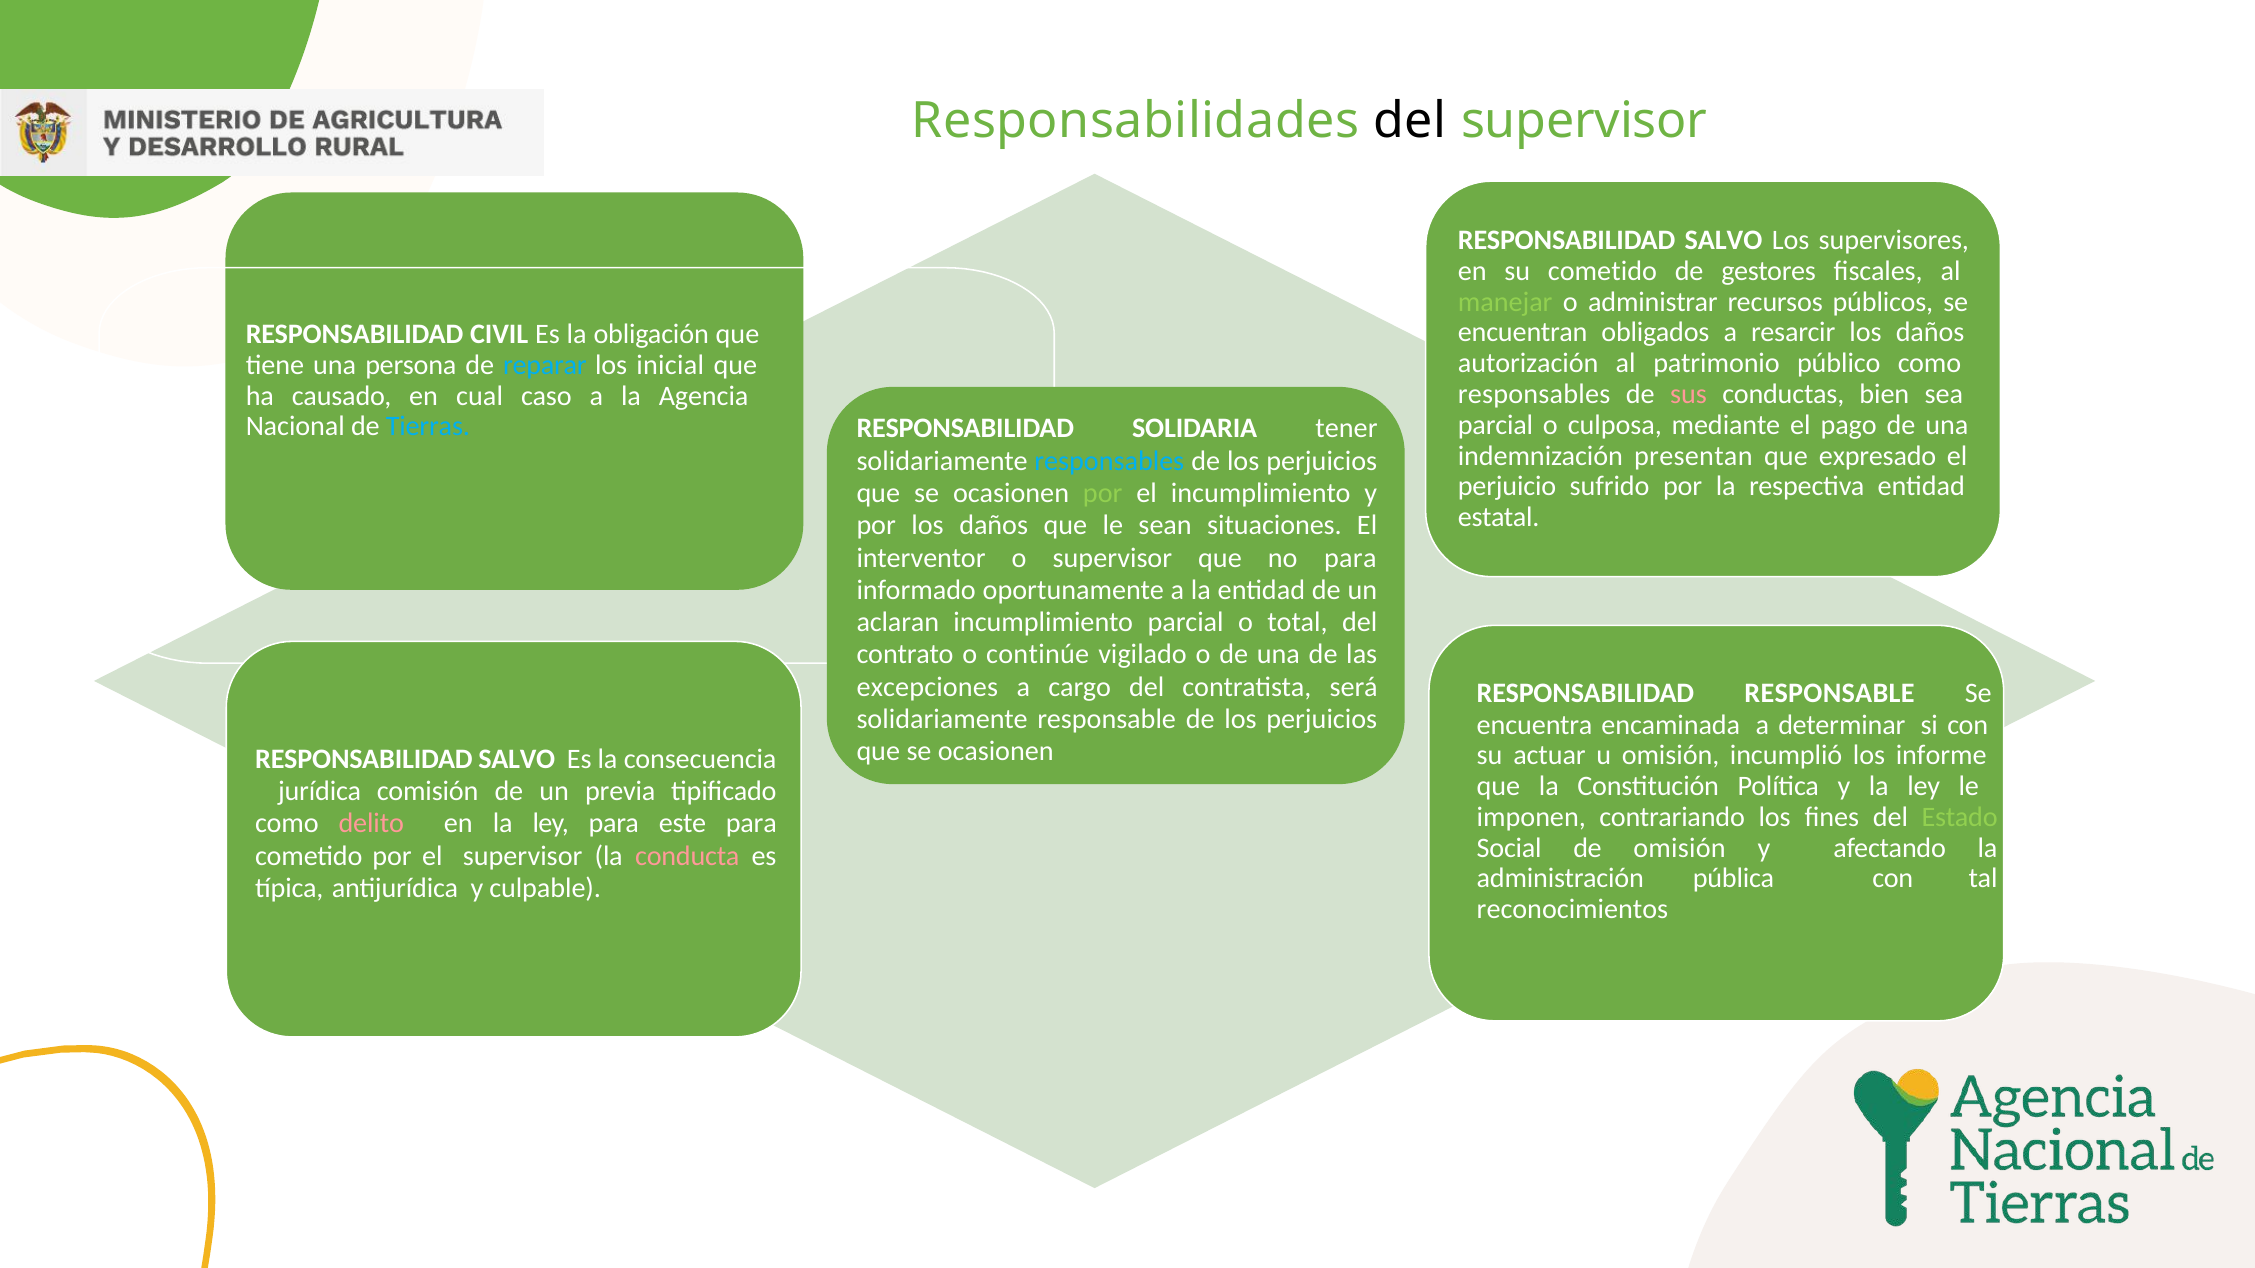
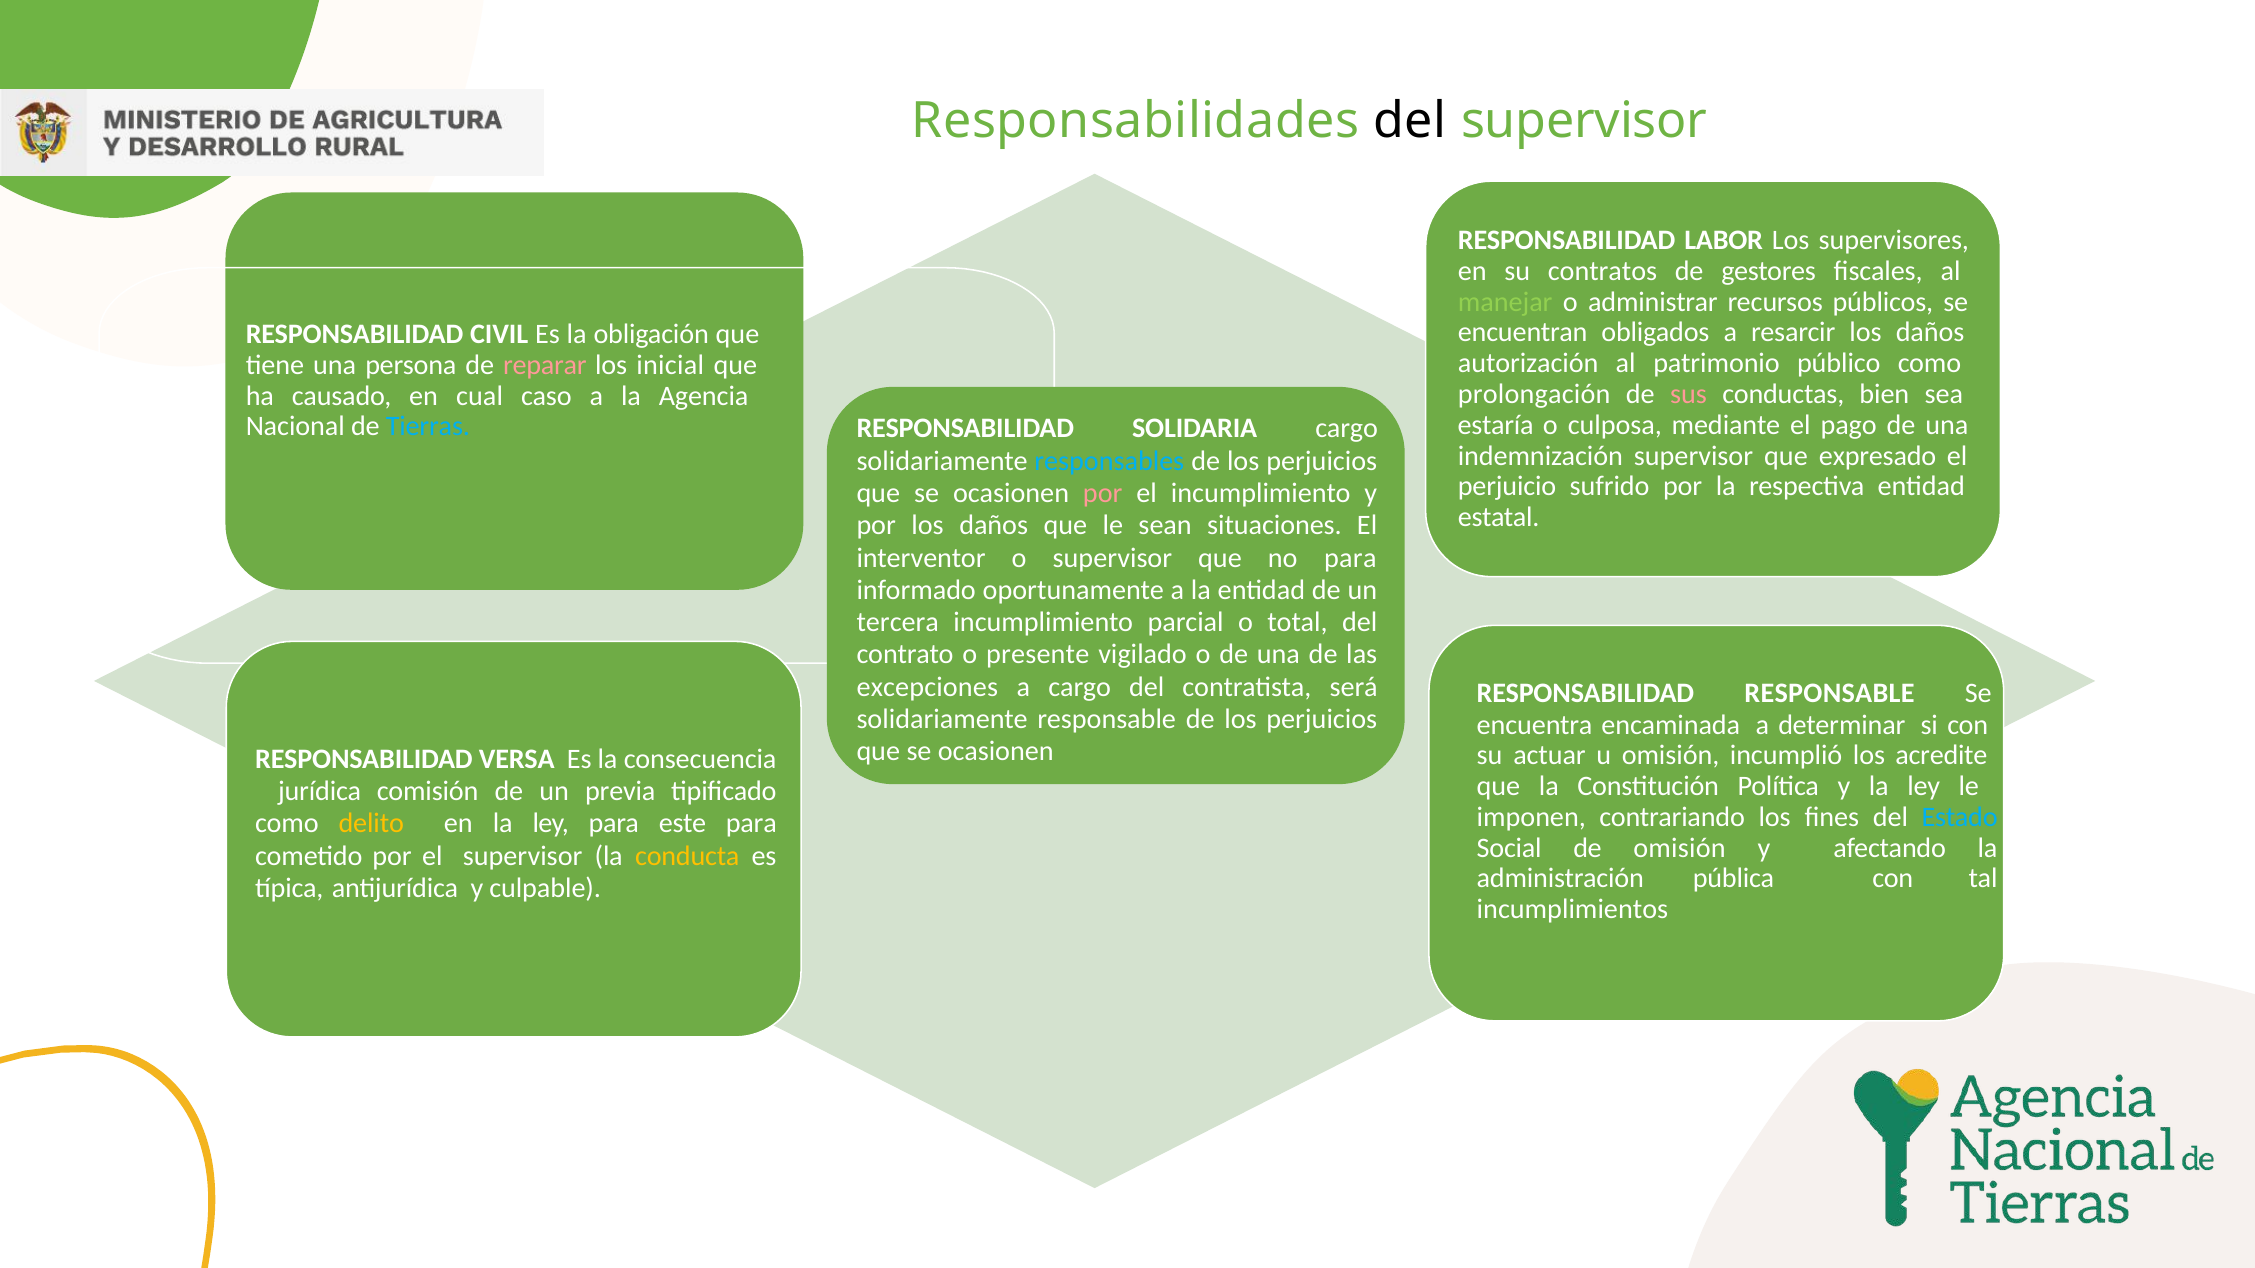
SALVO at (1724, 241): SALVO -> LABOR
su cometido: cometido -> contratos
reparar colour: light blue -> pink
responsables at (1534, 394): responsables -> prolongación
parcial at (1496, 425): parcial -> estaría
SOLIDARIA tener: tener -> cargo
indemnización presentan: presentan -> supervisor
por at (1103, 493) colour: light green -> pink
aclaran: aclaran -> tercera
continúe: continúe -> presente
informe: informe -> acredite
SALVO at (517, 759): SALVO -> VERSA
Estado colour: light green -> light blue
delito colour: pink -> yellow
conducta colour: pink -> yellow
reconocimientos: reconocimientos -> incumplimientos
